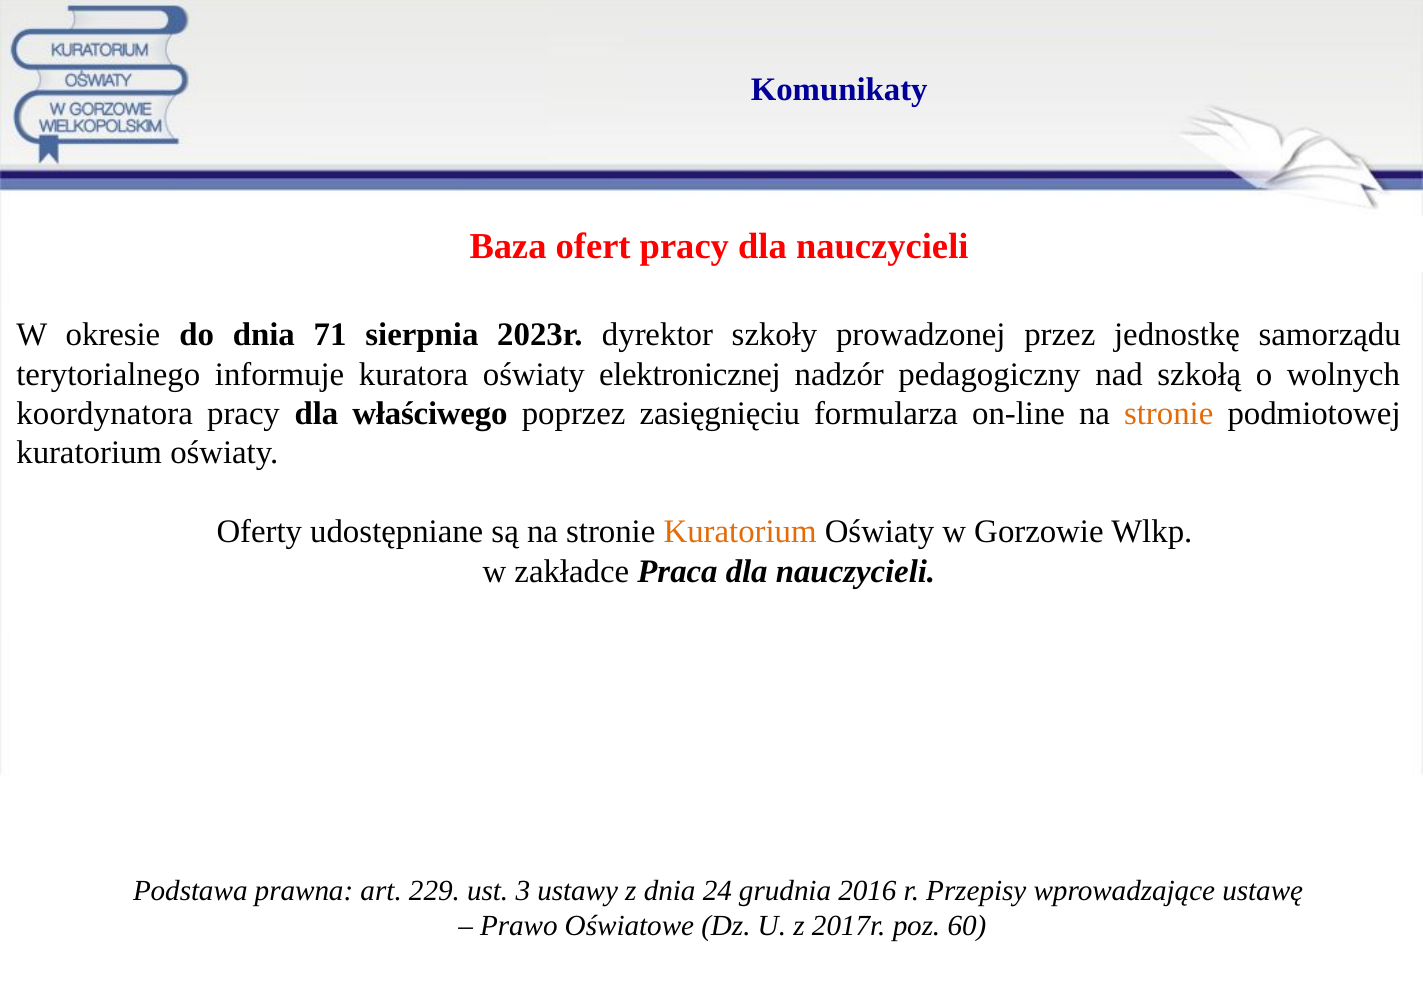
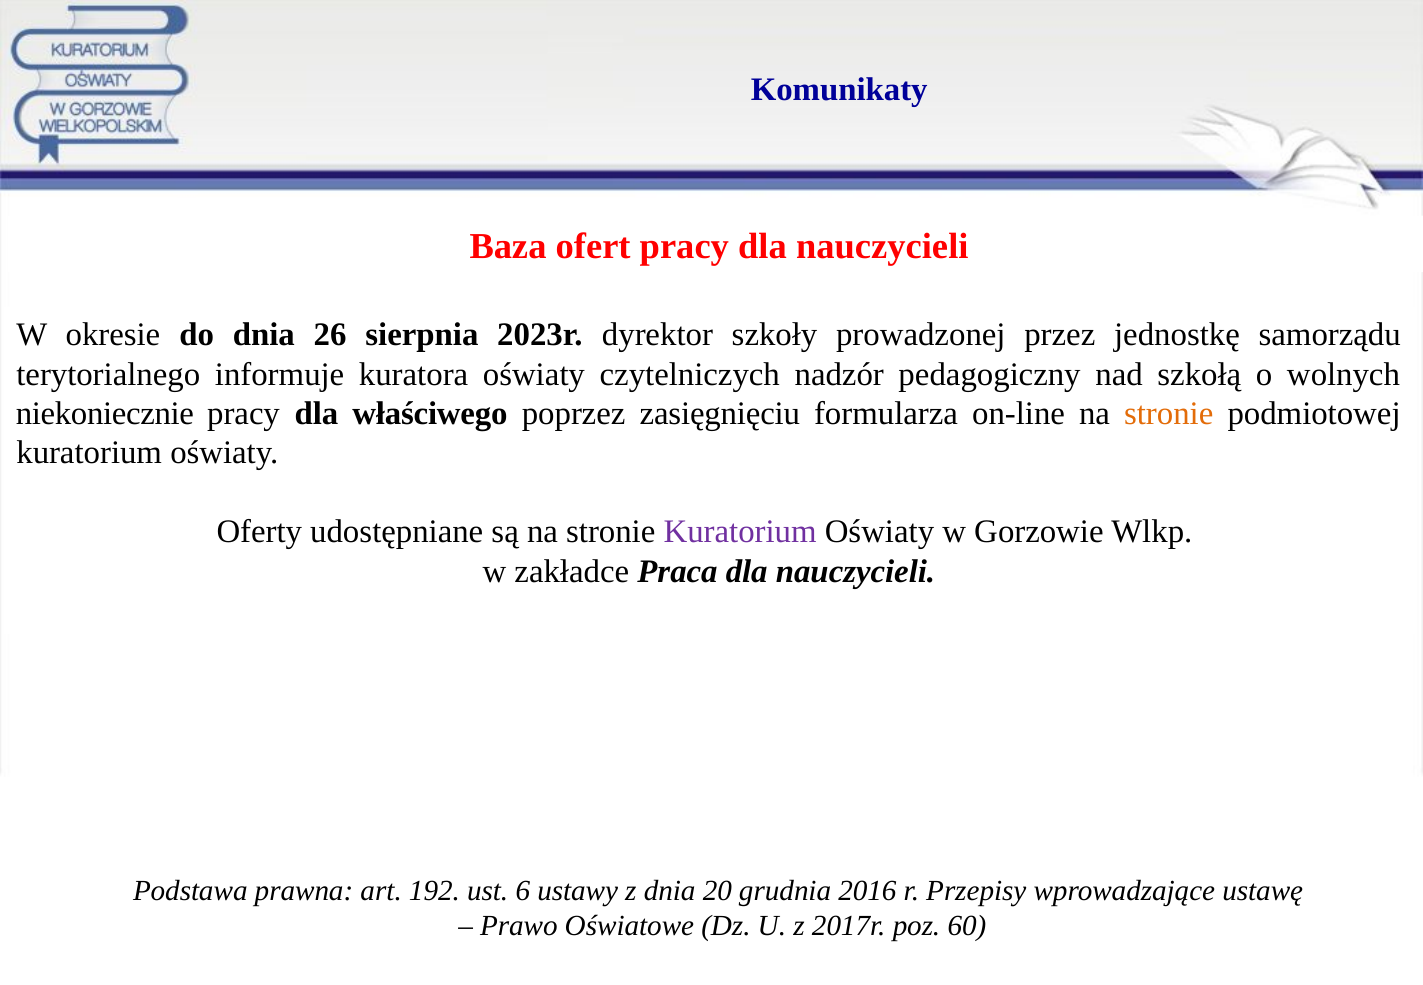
71: 71 -> 26
elektronicznej: elektronicznej -> czytelniczych
koordynatora: koordynatora -> niekoniecznie
Kuratorium at (740, 532) colour: orange -> purple
229: 229 -> 192
3: 3 -> 6
24: 24 -> 20
